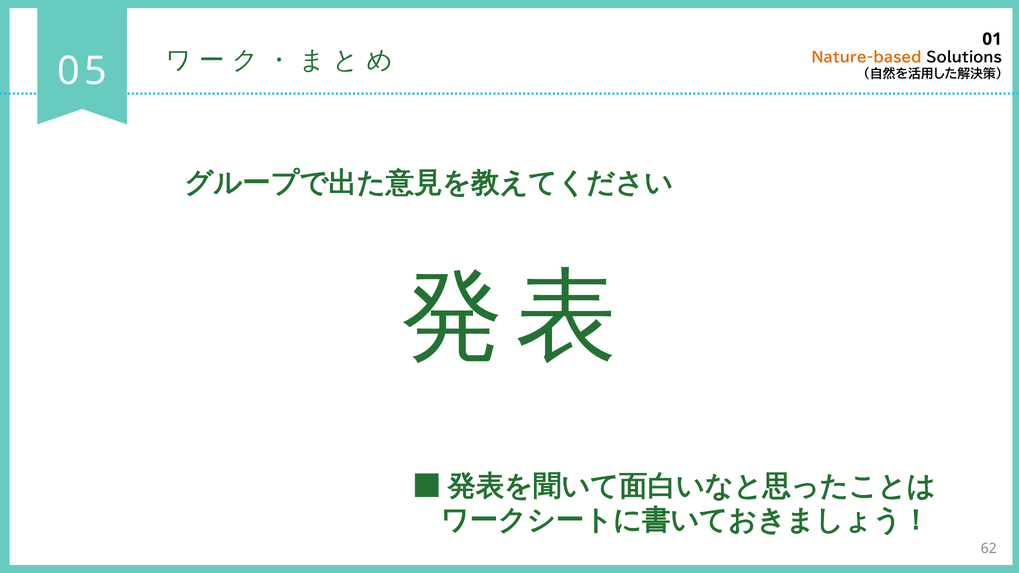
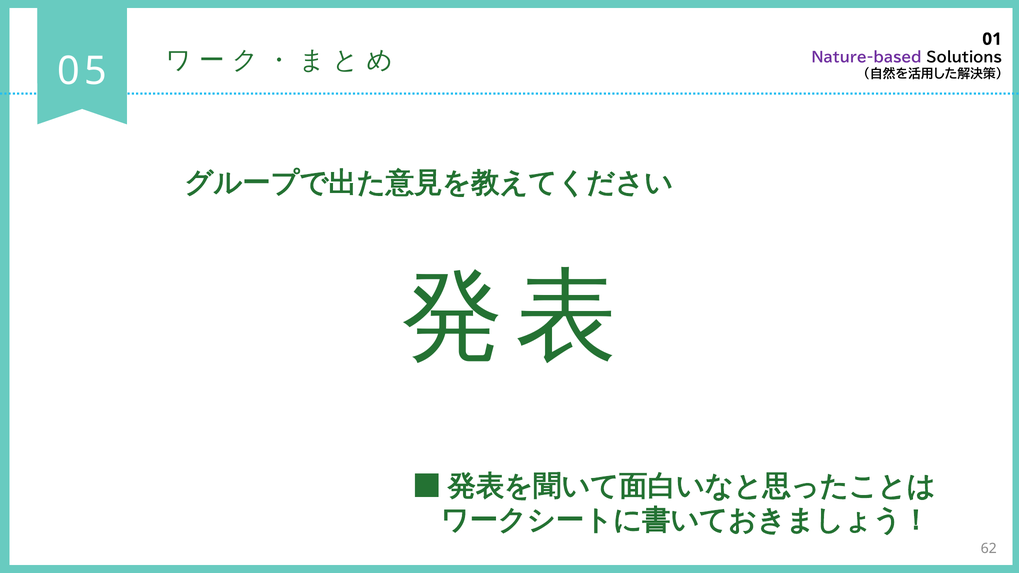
Nature-based colour: orange -> purple
